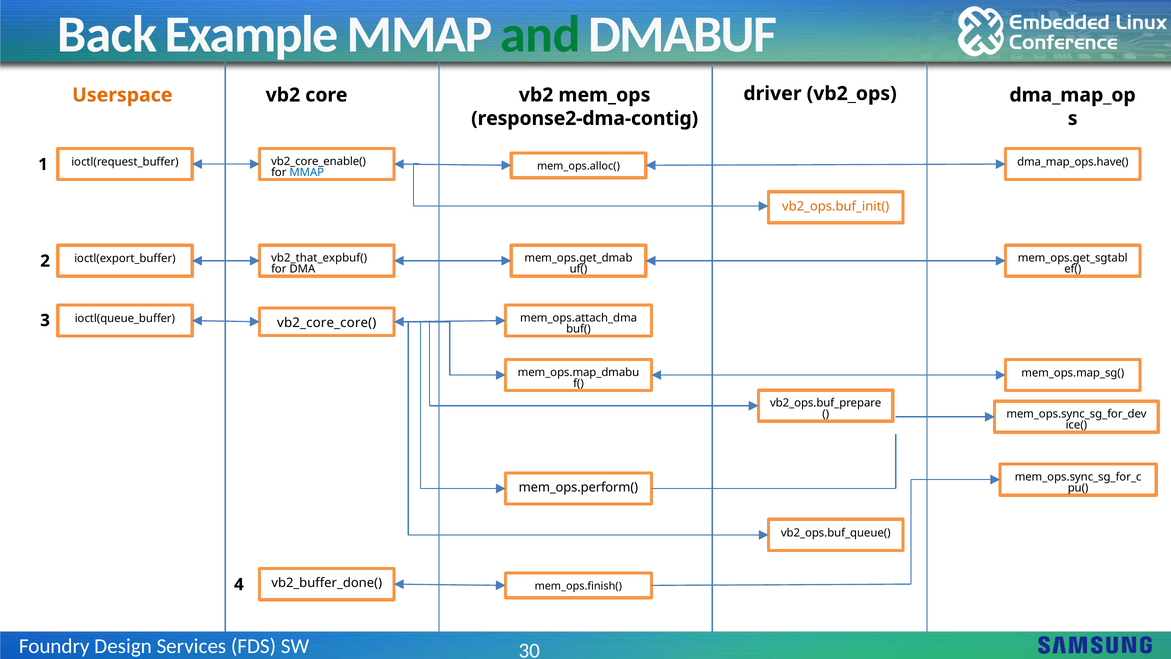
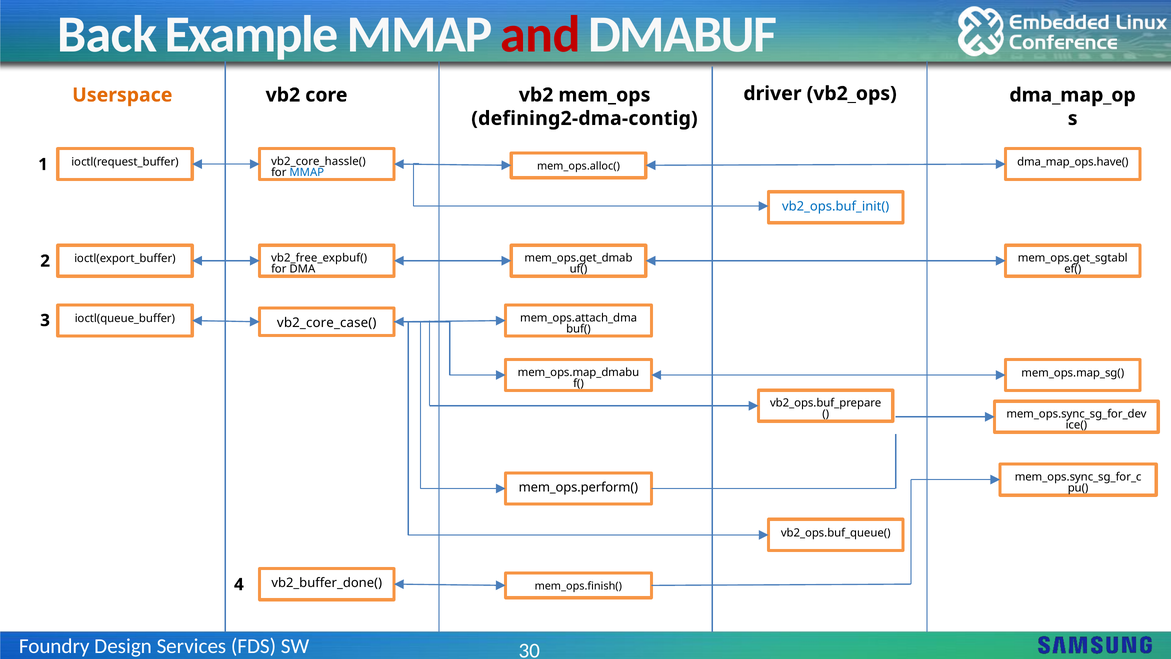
and colour: green -> red
response2-dma-contig: response2-dma-contig -> defining2-dma-contig
vb2_core_enable(: vb2_core_enable( -> vb2_core_hassle(
vb2_ops.buf_init( colour: orange -> blue
vb2_that_expbuf(: vb2_that_expbuf( -> vb2_free_expbuf(
vb2_core_core(: vb2_core_core( -> vb2_core_case(
